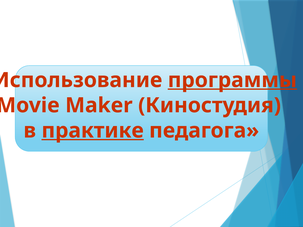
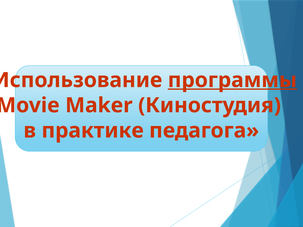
практике underline: present -> none
